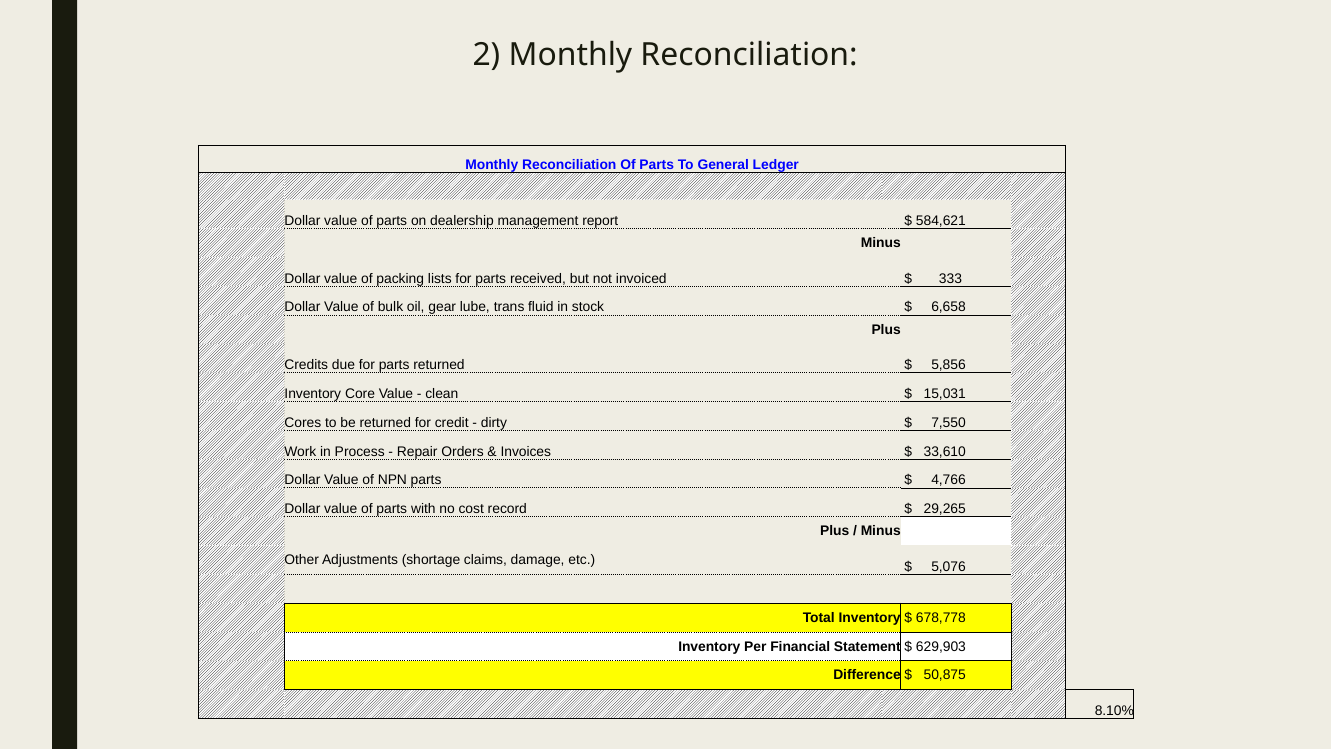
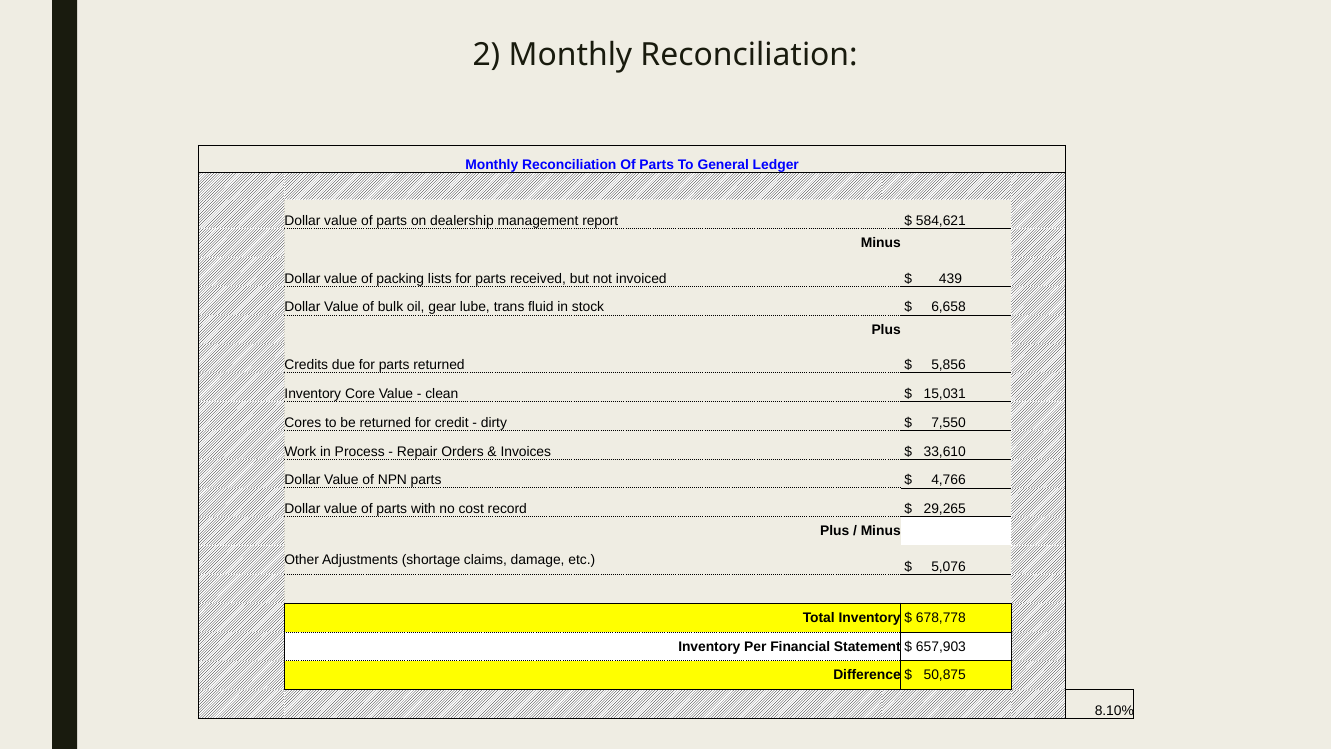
333: 333 -> 439
629,903: 629,903 -> 657,903
